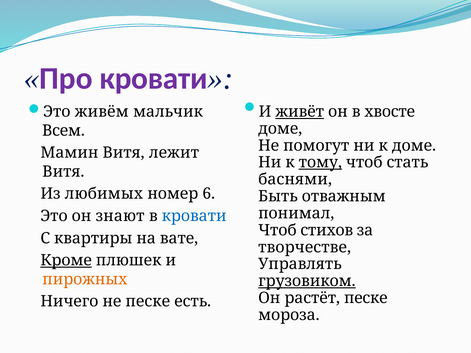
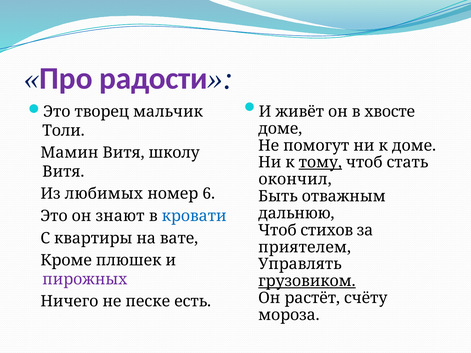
Про кровати: кровати -> радости
живёт underline: present -> none
живём: живём -> творец
Всем: Всем -> Толи
лежит: лежит -> школу
баснями: баснями -> окончил
понимал: понимал -> дальнюю
творчестве: творчестве -> приятелем
Кроме underline: present -> none
пирожных colour: orange -> purple
растёт песке: песке -> счёту
